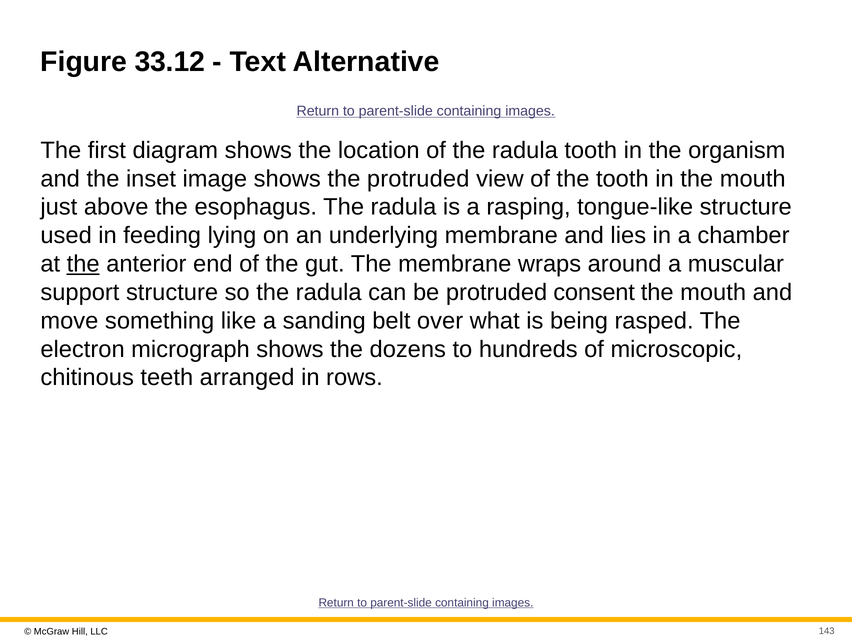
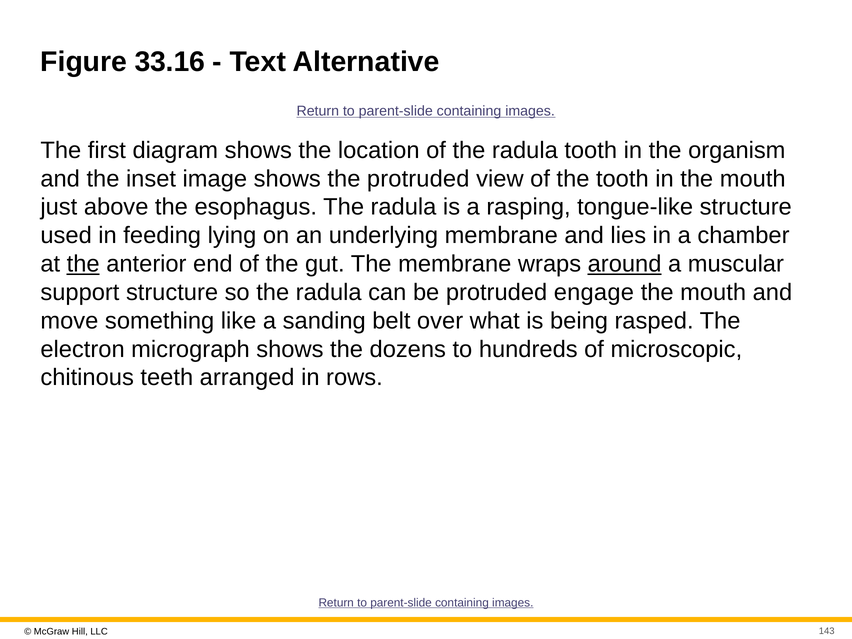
33.12: 33.12 -> 33.16
around underline: none -> present
consent: consent -> engage
